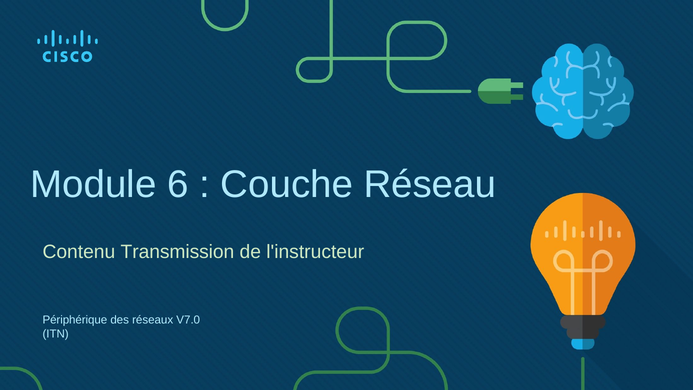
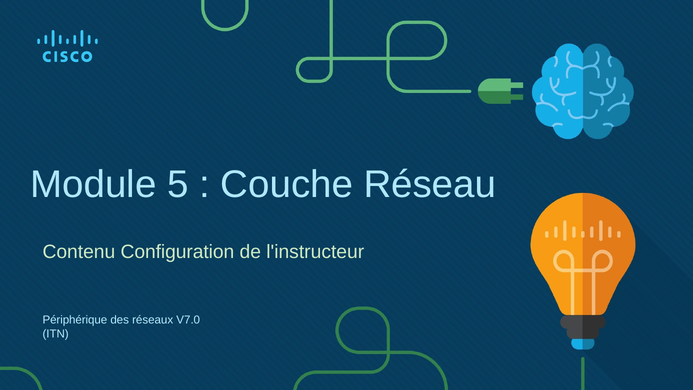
6: 6 -> 5
Transmission: Transmission -> Configuration
